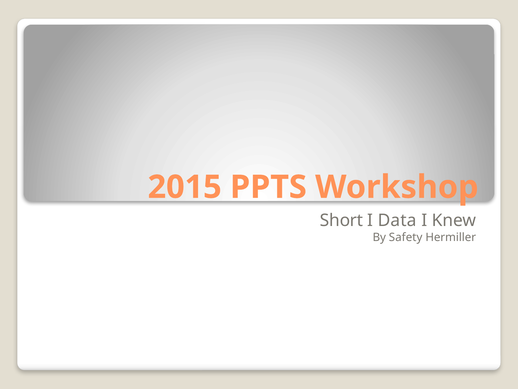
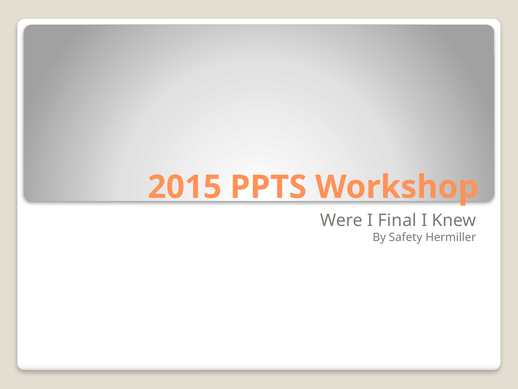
Short: Short -> Were
Data: Data -> Final
